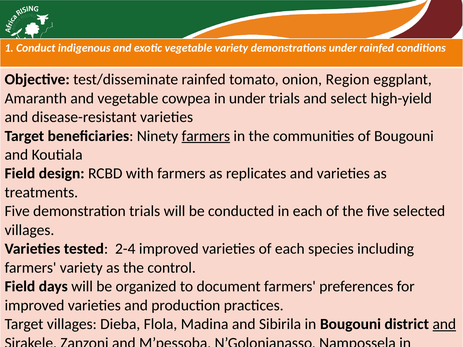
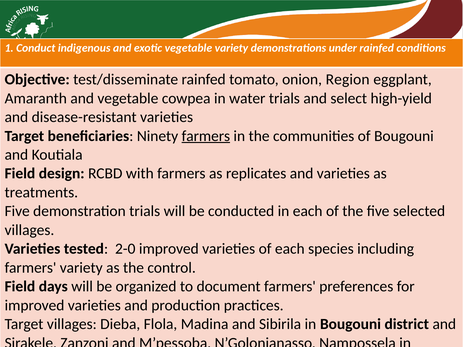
in under: under -> water
2-4: 2-4 -> 2-0
and at (444, 324) underline: present -> none
